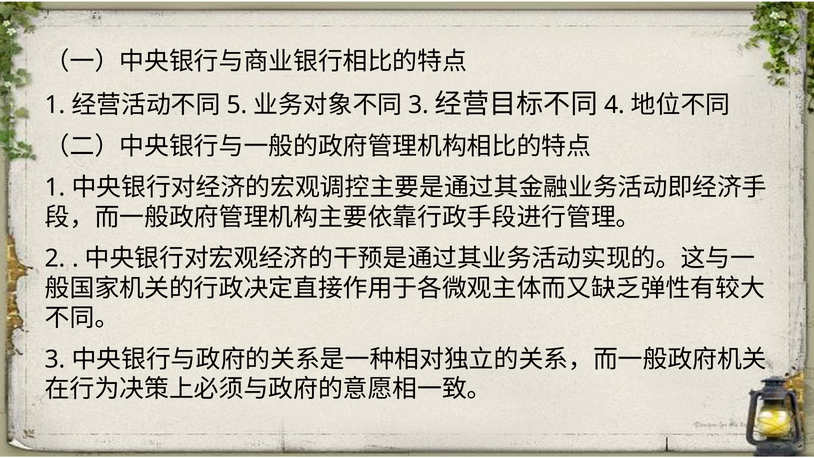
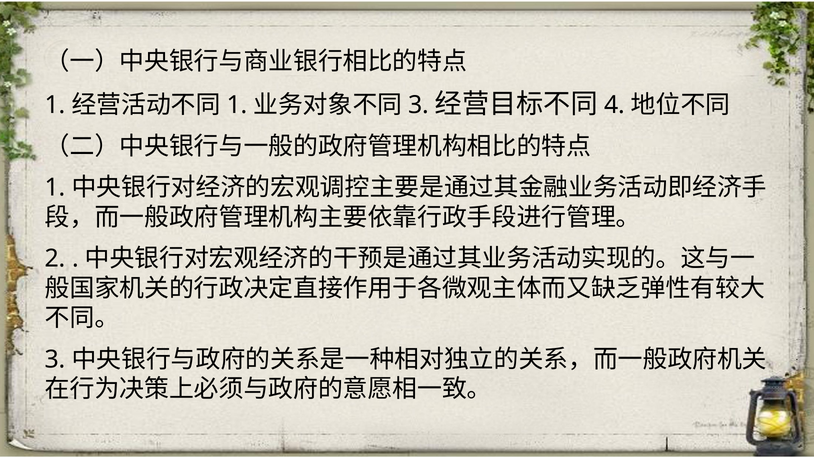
5 at (237, 105): 5 -> 1
